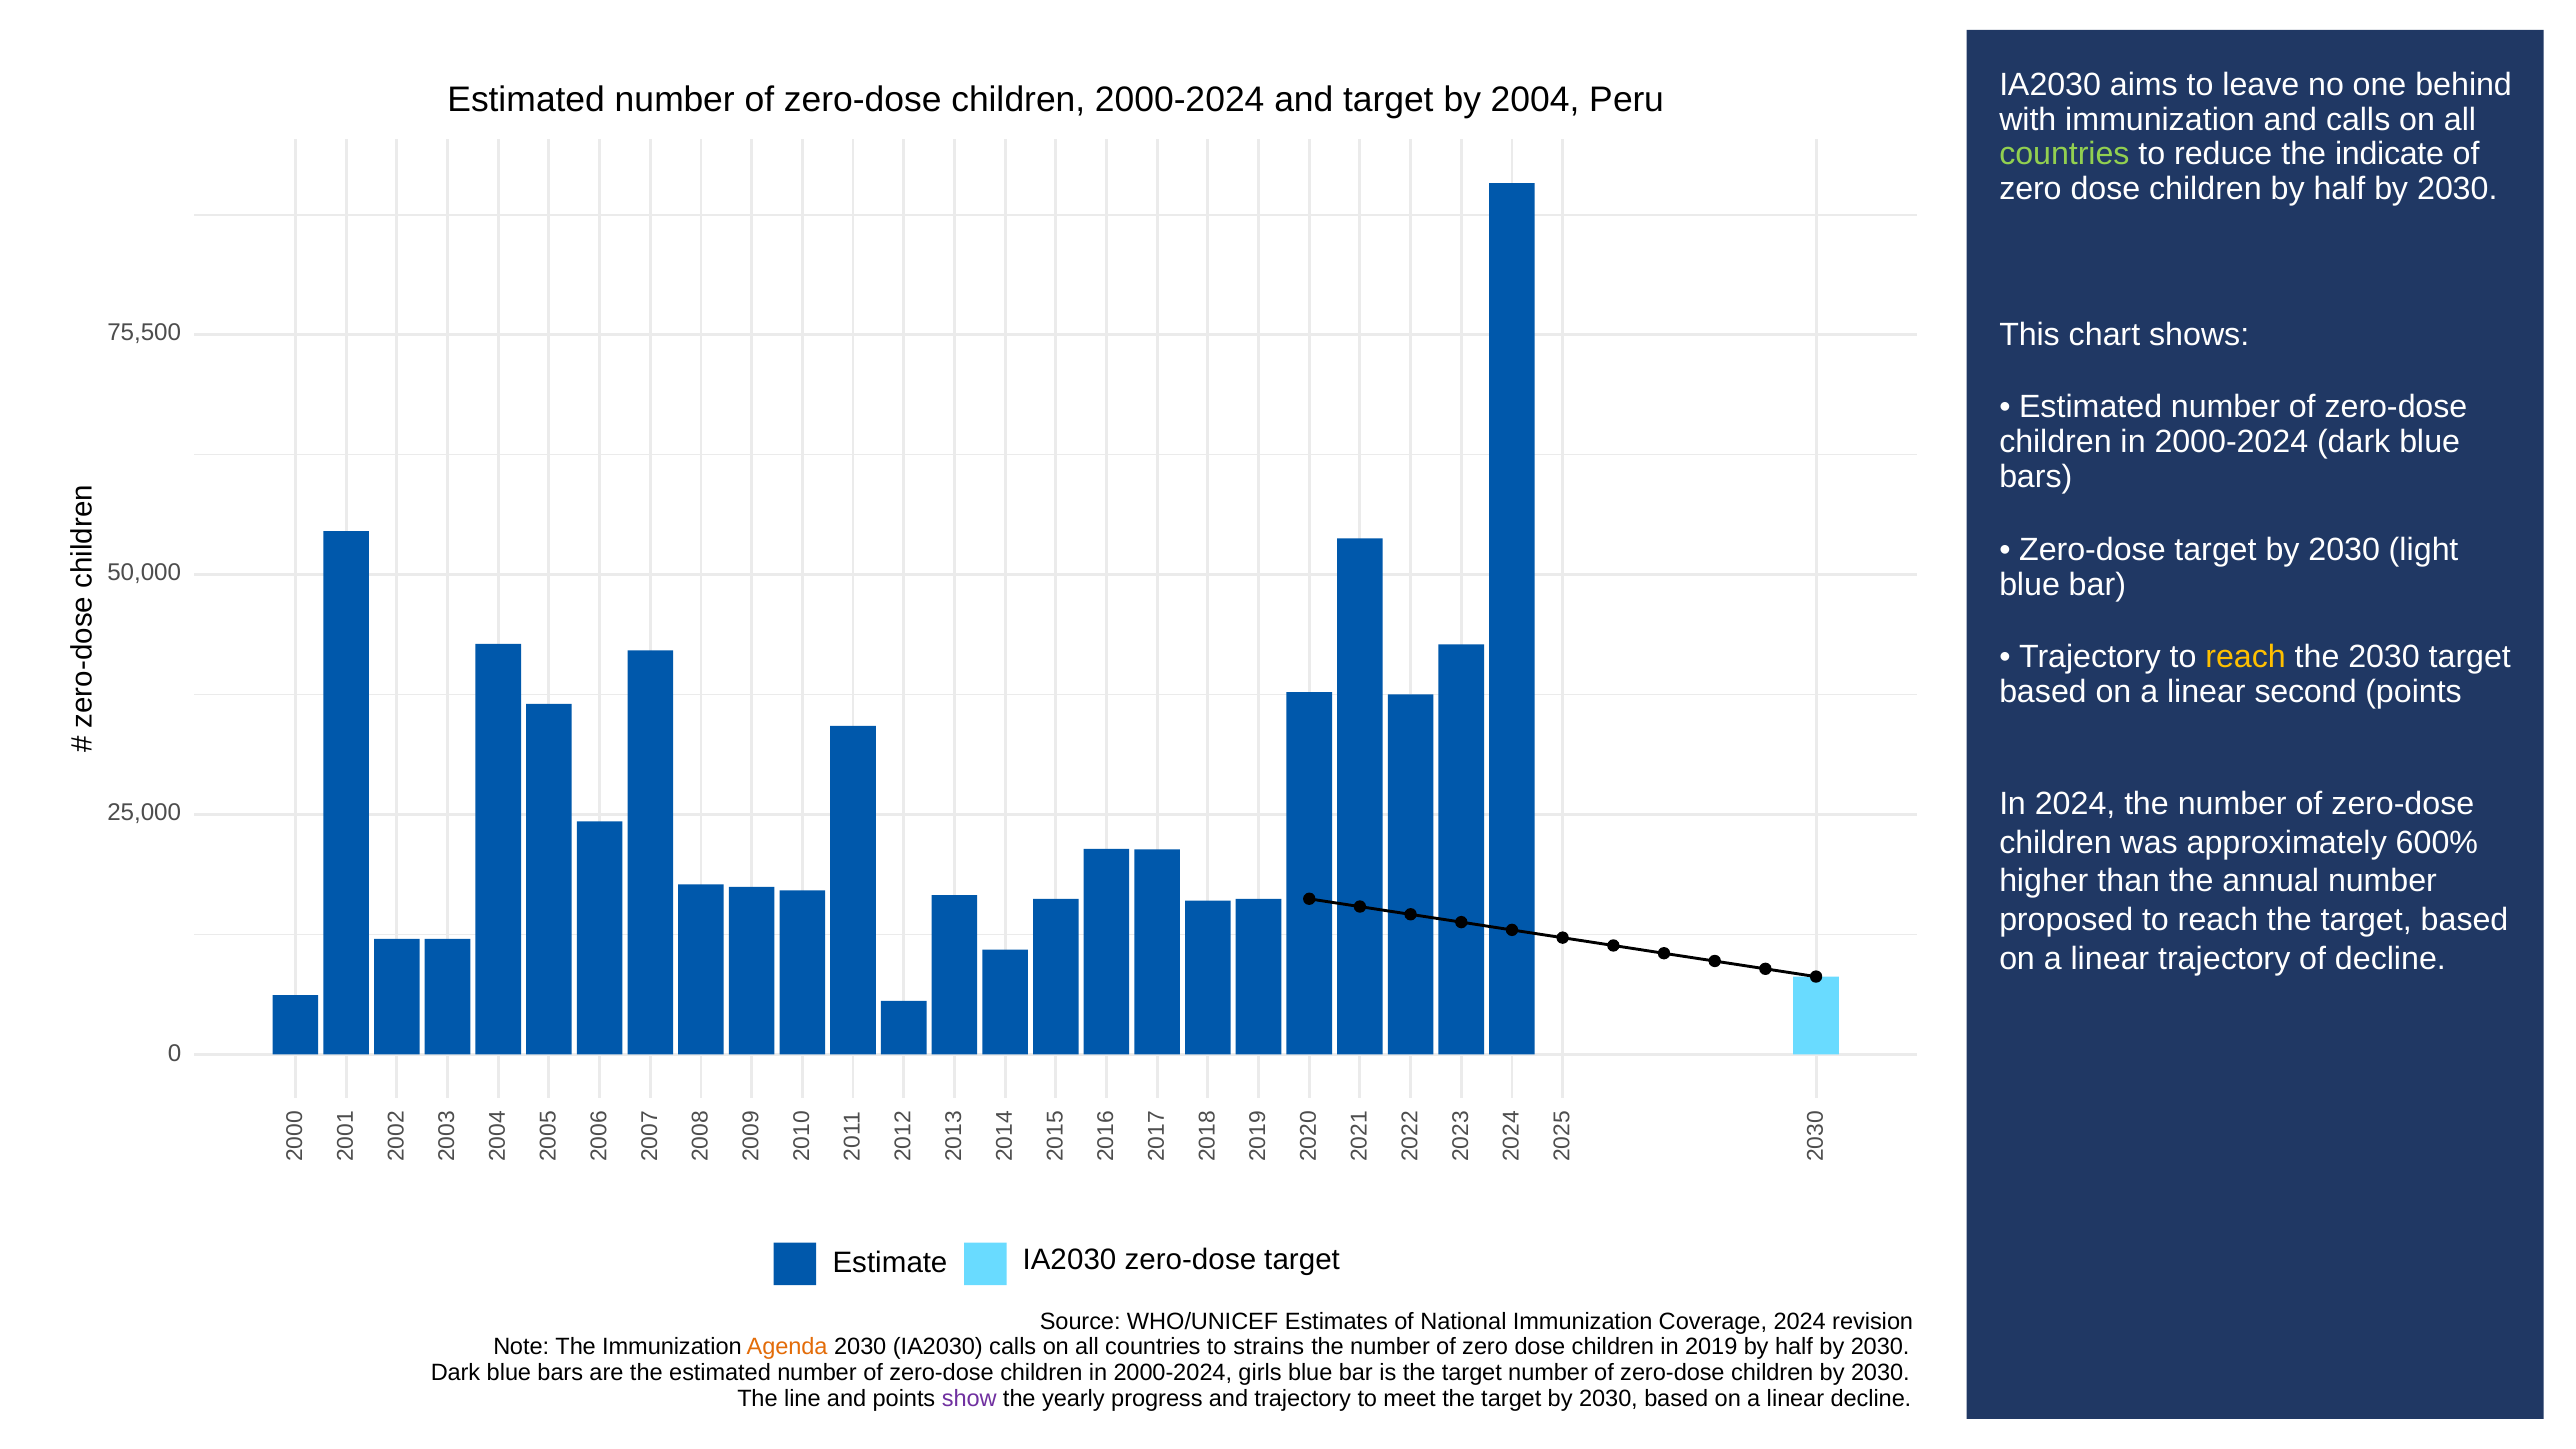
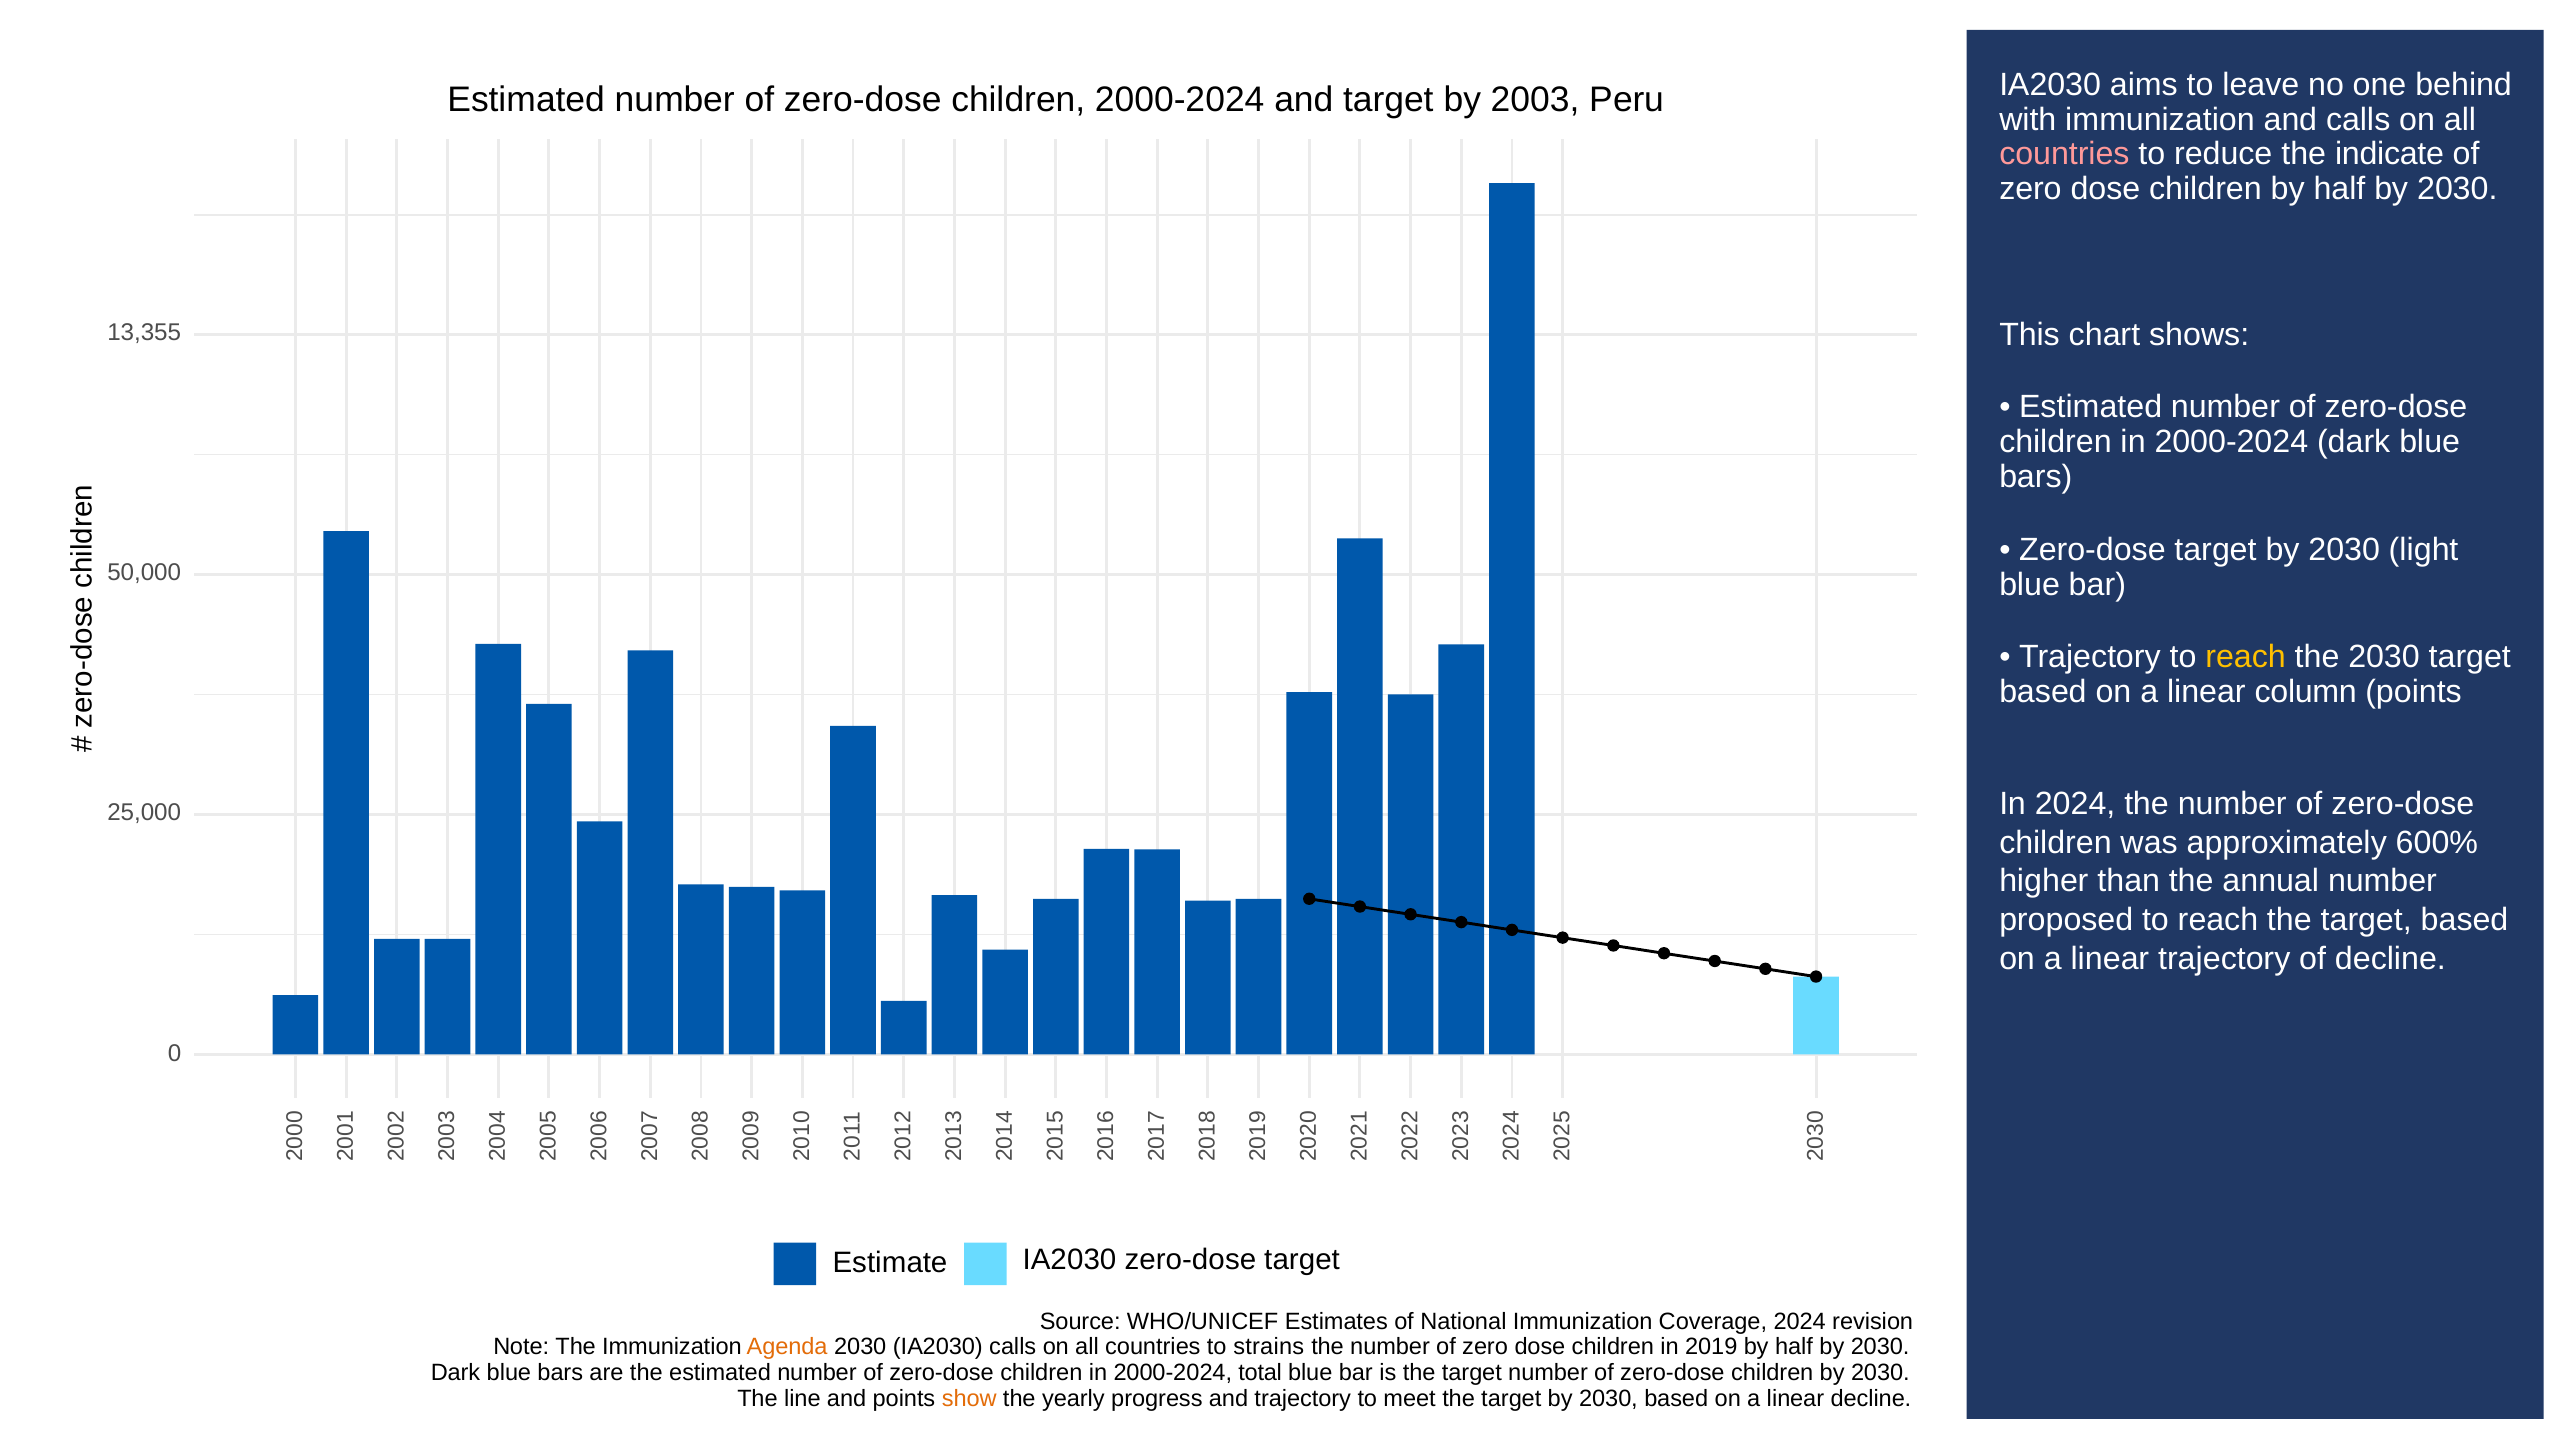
2004: 2004 -> 2003
countries at (2064, 154) colour: light green -> pink
75,500: 75,500 -> 13,355
second: second -> column
girls: girls -> total
show colour: purple -> orange
